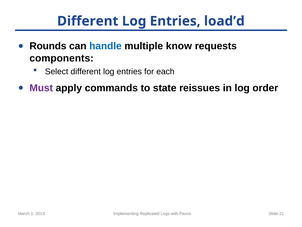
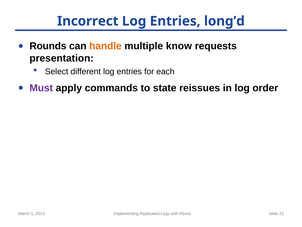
Different at (88, 21): Different -> Incorrect
load’d: load’d -> long’d
handle colour: blue -> orange
components: components -> presentation
